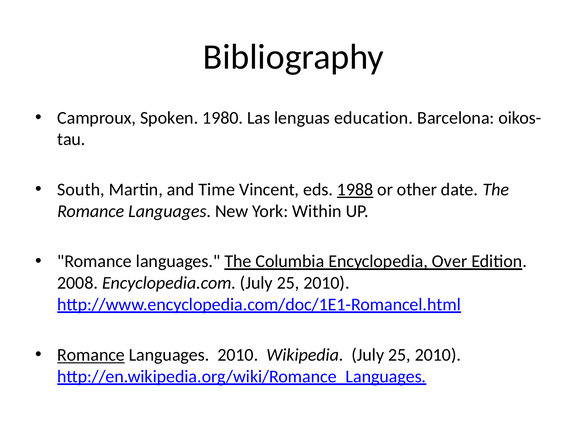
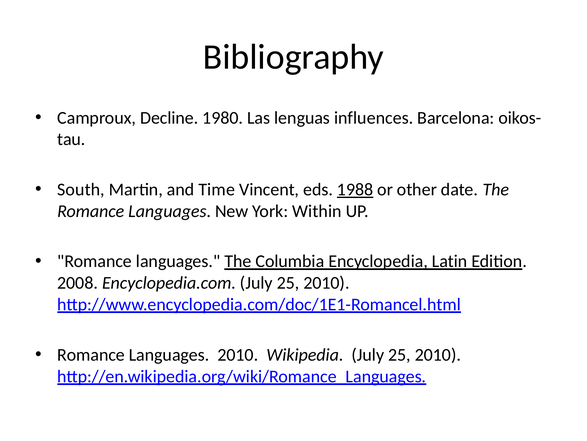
Spoken: Spoken -> Decline
education: education -> influences
Over: Over -> Latin
Romance at (91, 354) underline: present -> none
